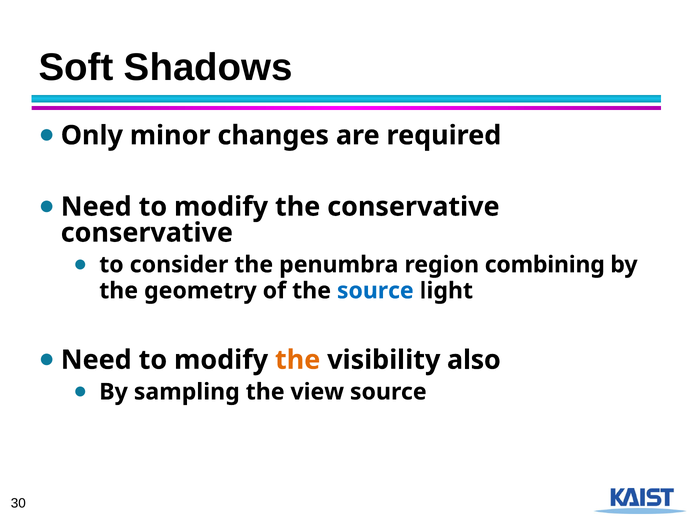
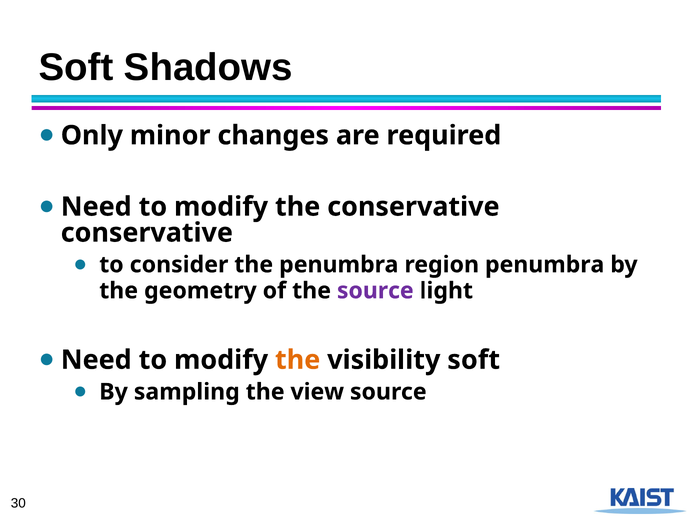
region combining: combining -> penumbra
source at (375, 291) colour: blue -> purple
visibility also: also -> soft
